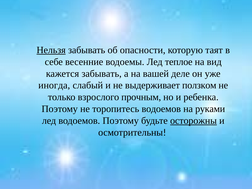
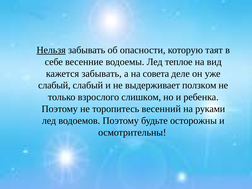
вашей: вашей -> совета
иногда at (54, 85): иногда -> слабый
прочным: прочным -> слишком
торопитесь водоемов: водоемов -> весенний
осторожны underline: present -> none
